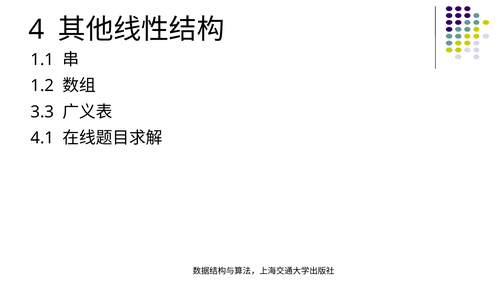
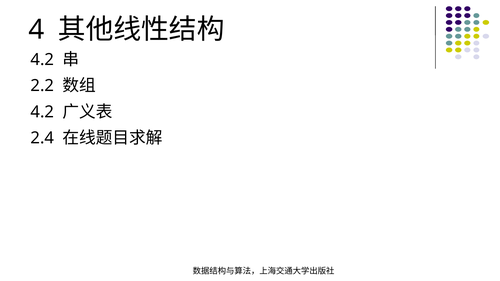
1.1 at (42, 60): 1.1 -> 4.2
1.2: 1.2 -> 2.2
3.3 at (42, 112): 3.3 -> 4.2
4.1: 4.1 -> 2.4
